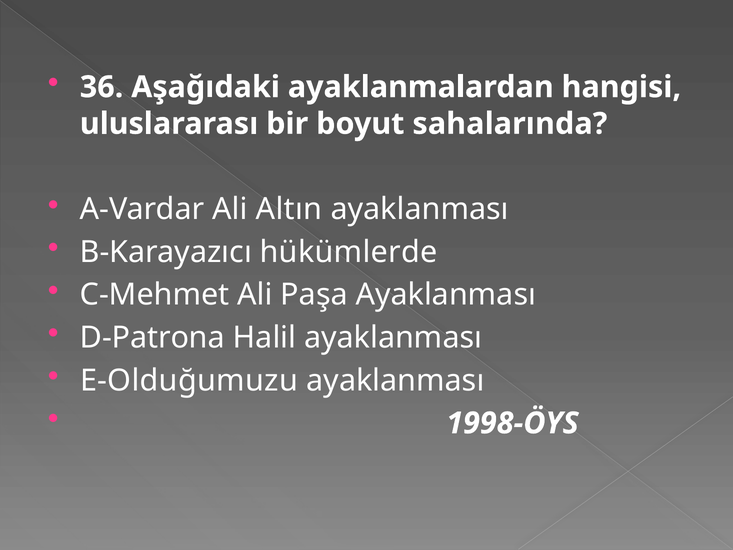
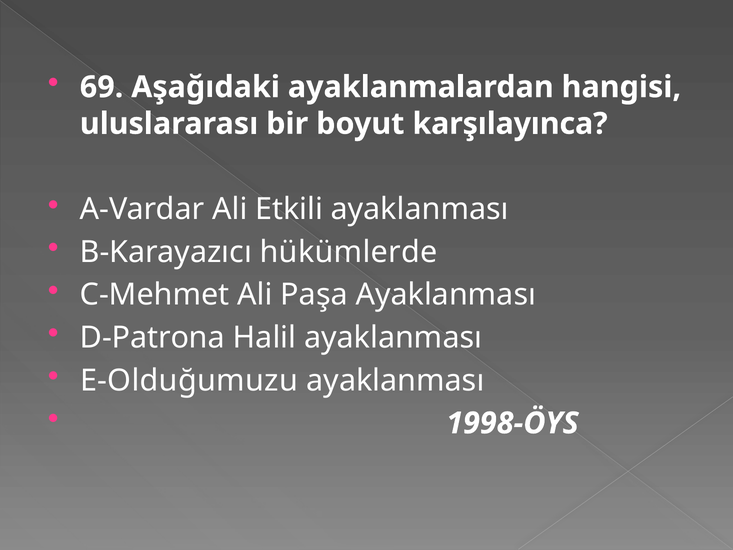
36: 36 -> 69
sahalarında: sahalarında -> karşılayınca
Altın: Altın -> Etkili
